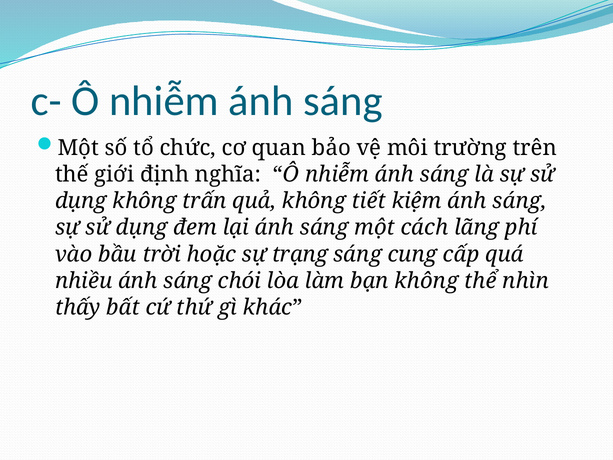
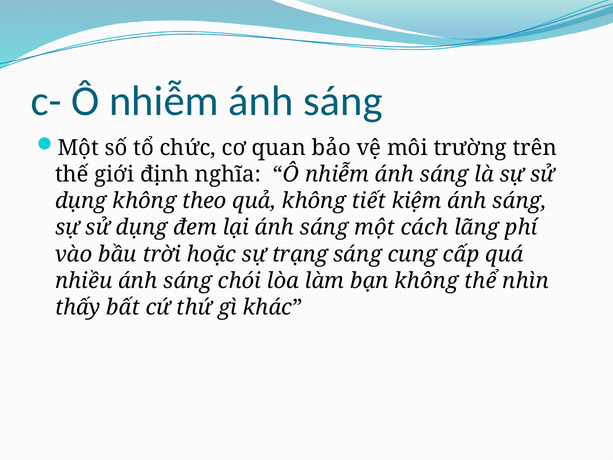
trấn: trấn -> theo
